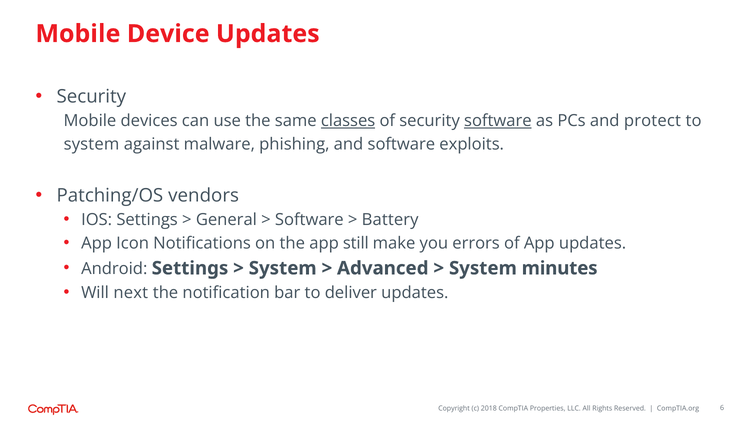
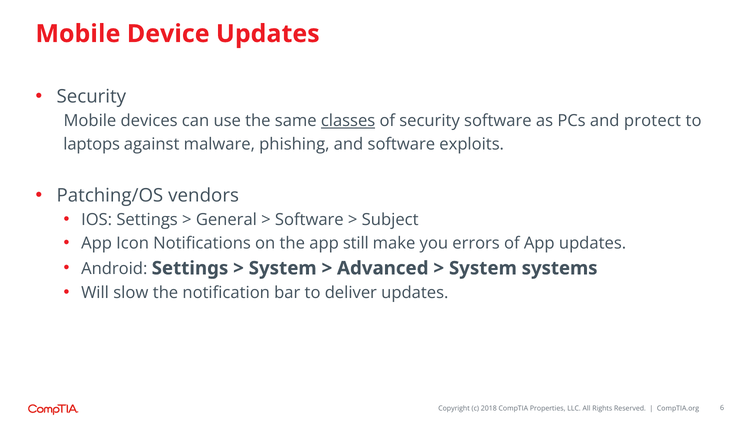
software at (498, 121) underline: present -> none
system at (91, 144): system -> laptops
Battery: Battery -> Subject
minutes: minutes -> systems
next: next -> slow
